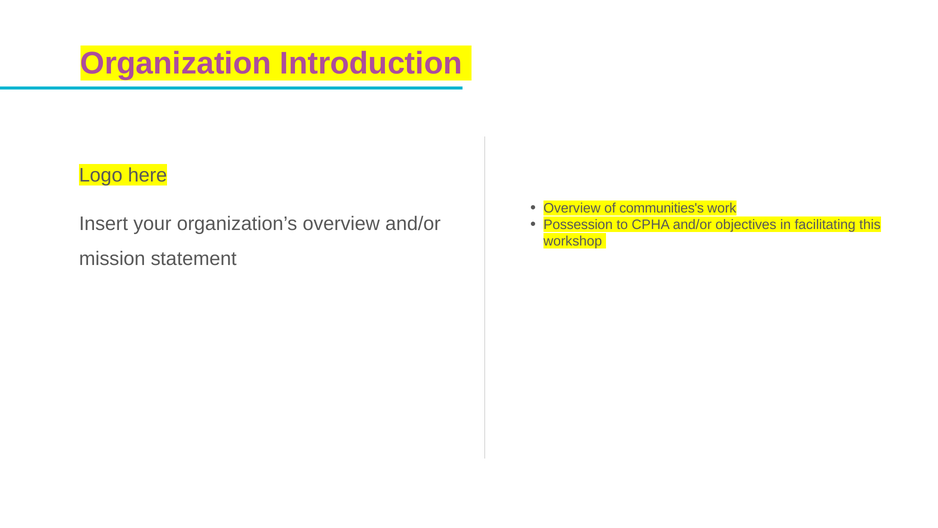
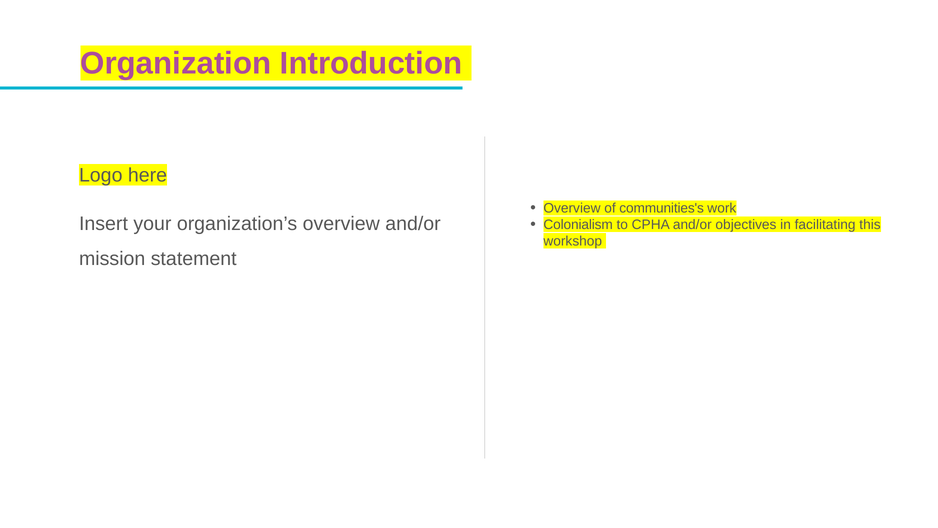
Possession: Possession -> Colonialism
